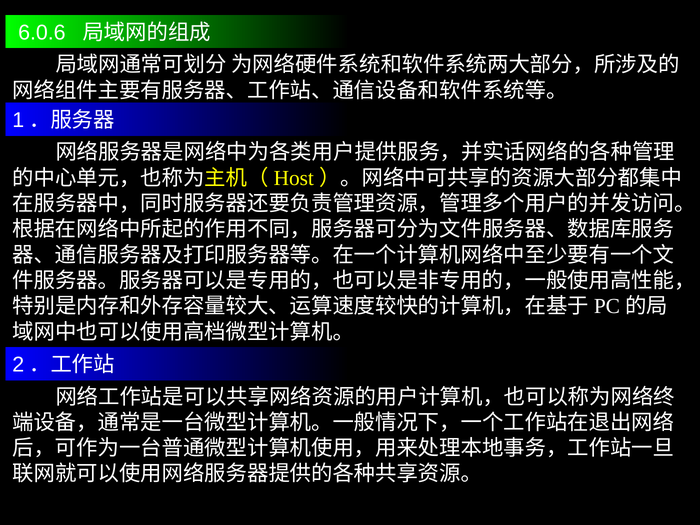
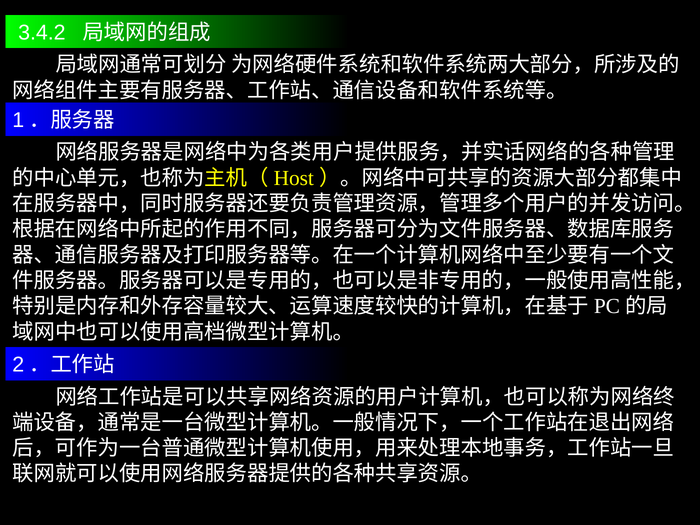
6.0.6: 6.0.6 -> 3.4.2
